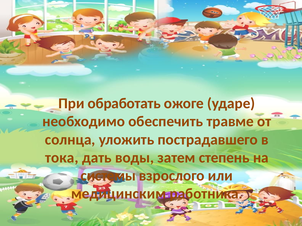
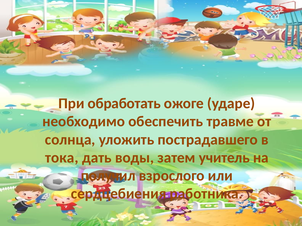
степень: степень -> учитель
системы: системы -> получил
медицинским: медицинским -> сердцебиения
